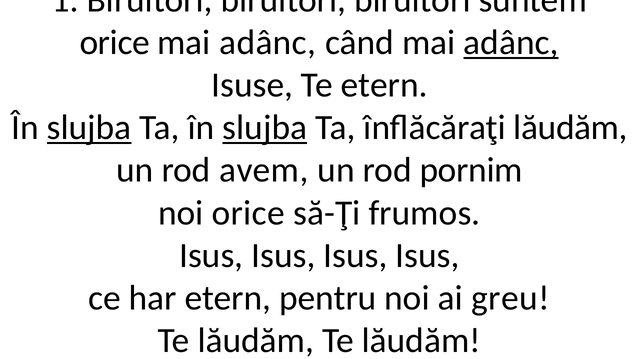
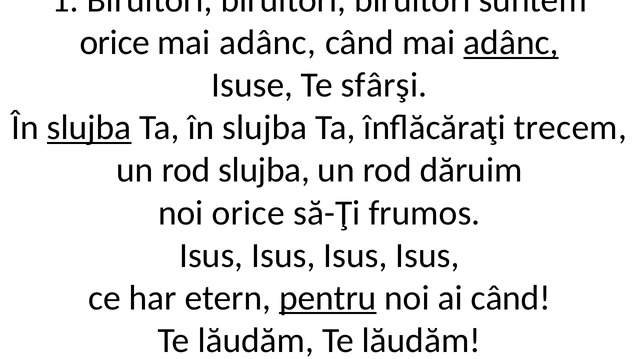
Te etern: etern -> sfârşi
slujba at (265, 128) underline: present -> none
înflăcăraţi lăudăm: lăudăm -> trecem
rod avem: avem -> slujba
pornim: pornim -> dăruim
pentru underline: none -> present
ai greu: greu -> când
